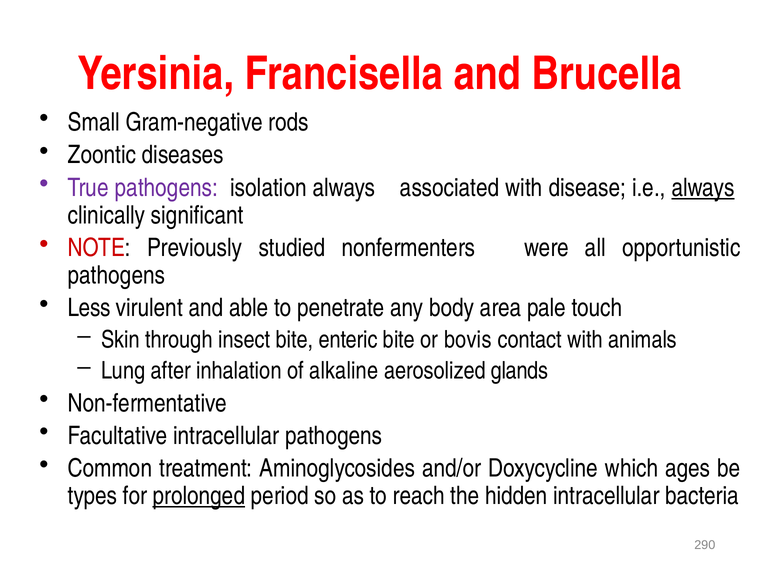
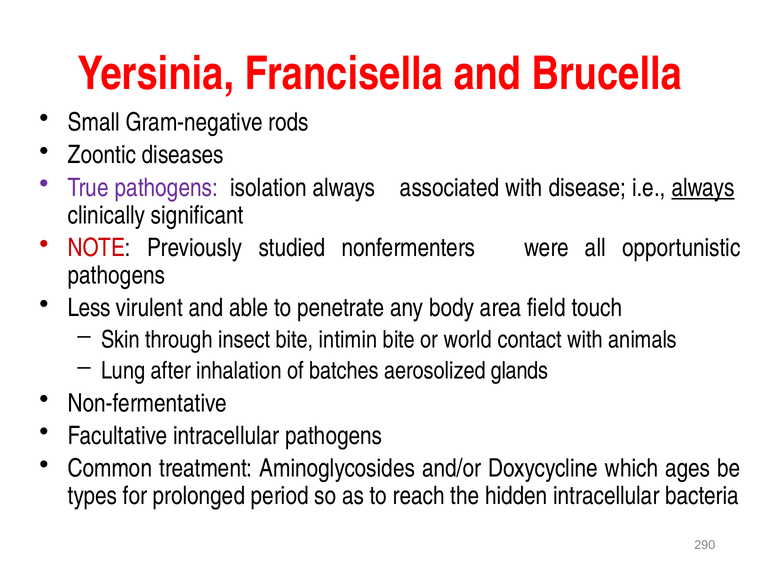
pale: pale -> field
enteric: enteric -> intimin
bovis: bovis -> world
alkaline: alkaline -> batches
prolonged underline: present -> none
